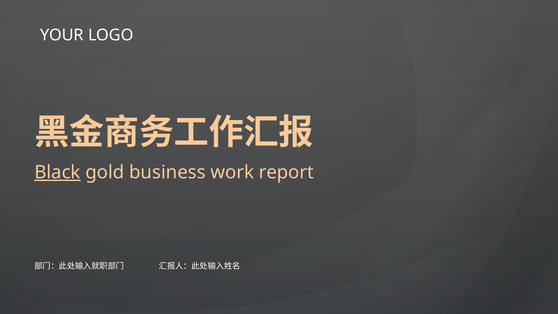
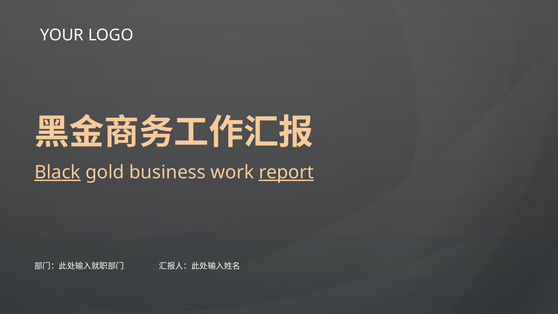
report underline: none -> present
